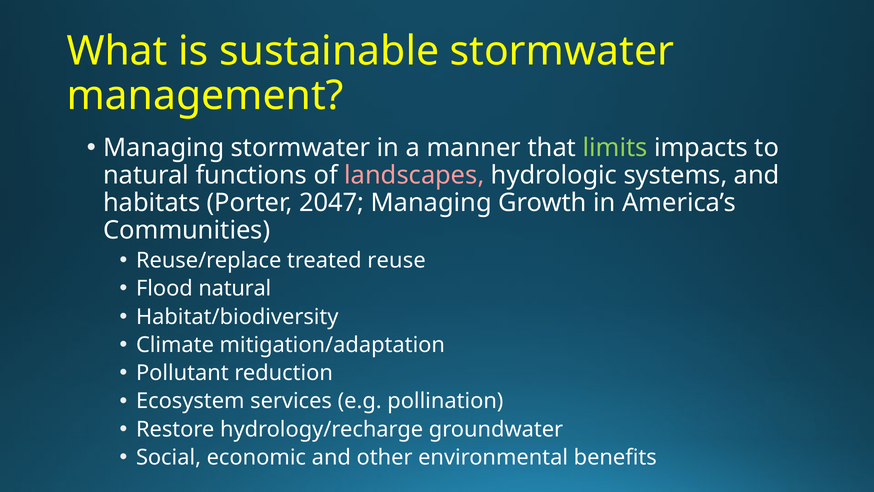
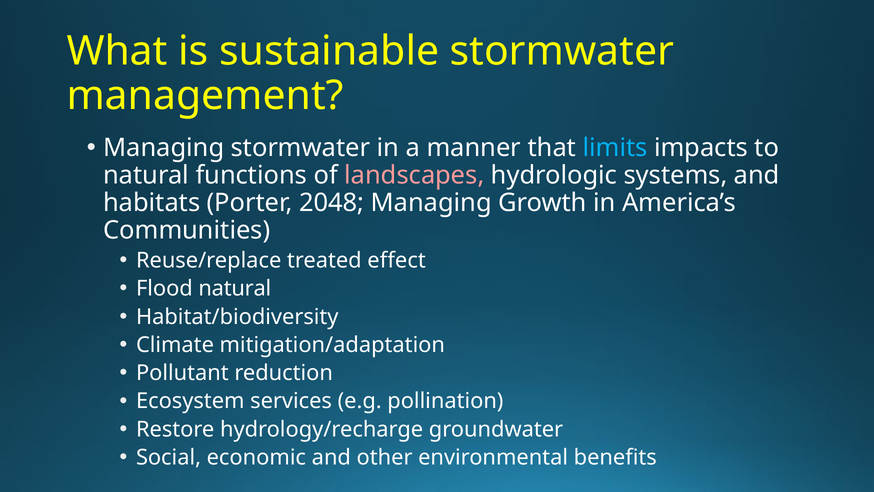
limits colour: light green -> light blue
2047: 2047 -> 2048
reuse: reuse -> effect
